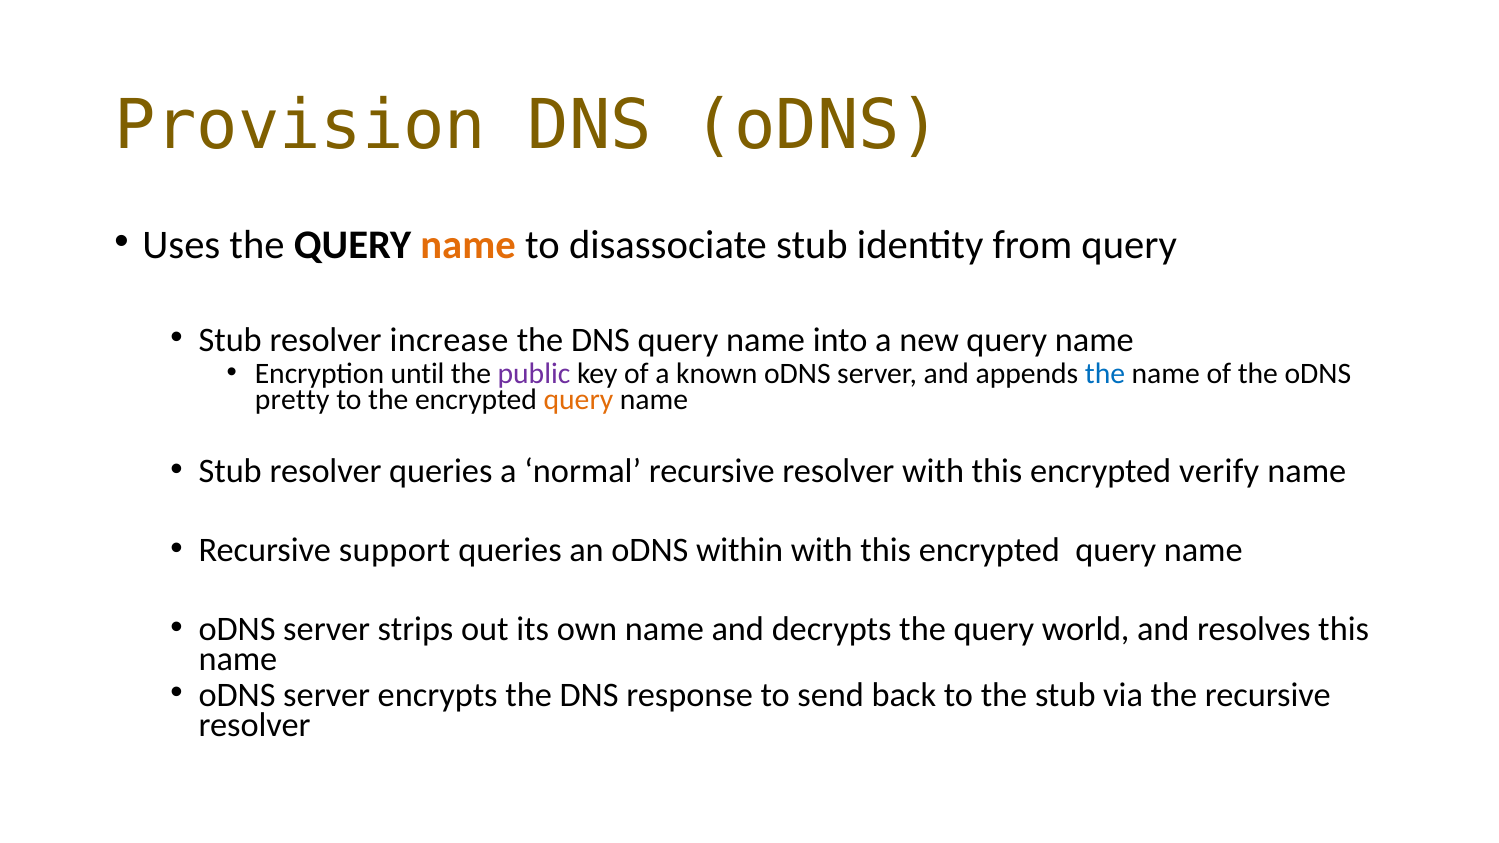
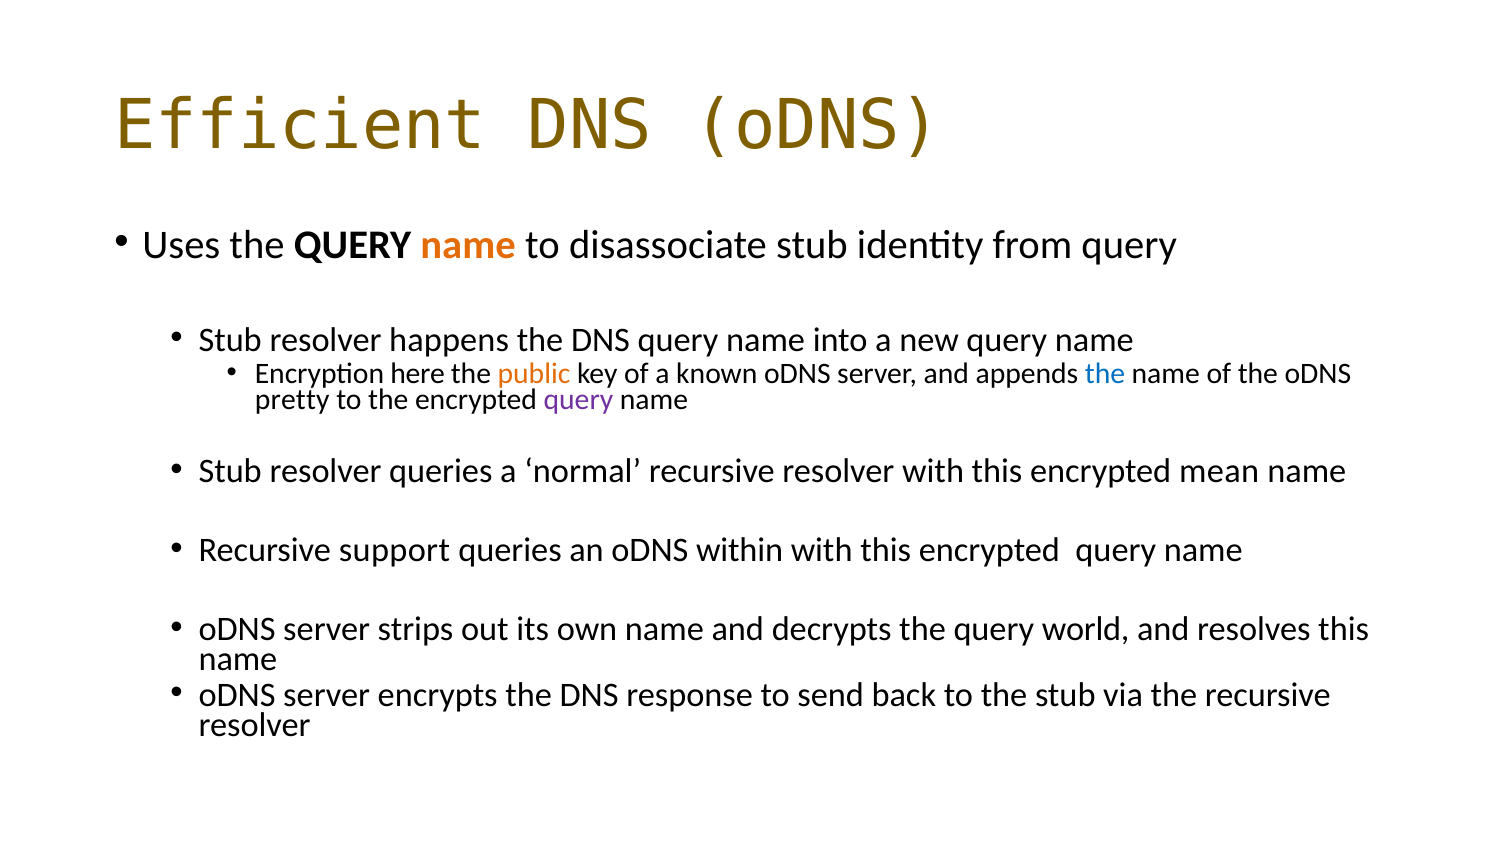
Provision: Provision -> Efficient
increase: increase -> happens
until: until -> here
public colour: purple -> orange
query at (578, 400) colour: orange -> purple
verify: verify -> mean
